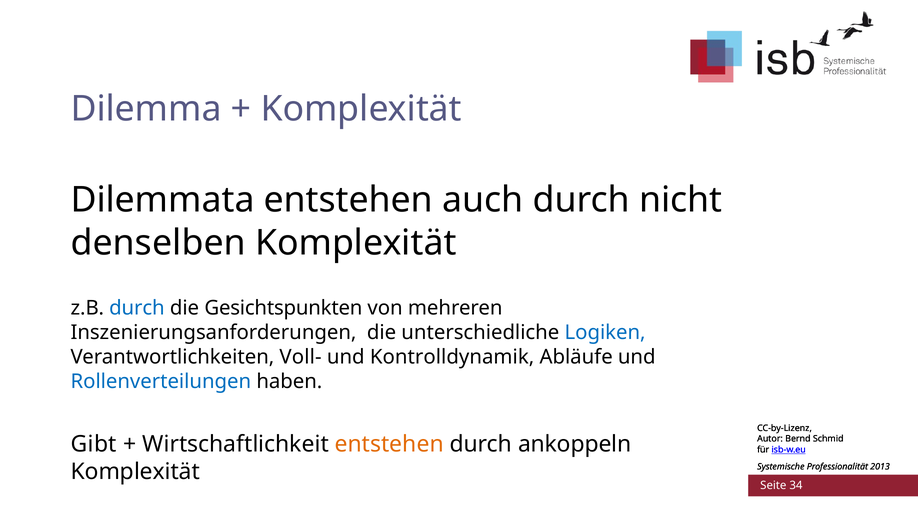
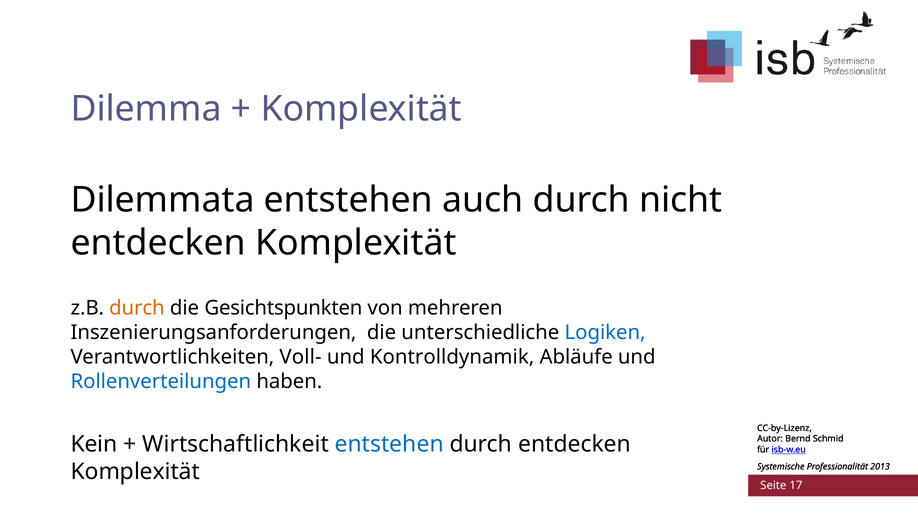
denselben at (158, 243): denselben -> entdecken
durch at (137, 308) colour: blue -> orange
Gibt: Gibt -> Kein
entstehen at (389, 444) colour: orange -> blue
durch ankoppeln: ankoppeln -> entdecken
34: 34 -> 17
